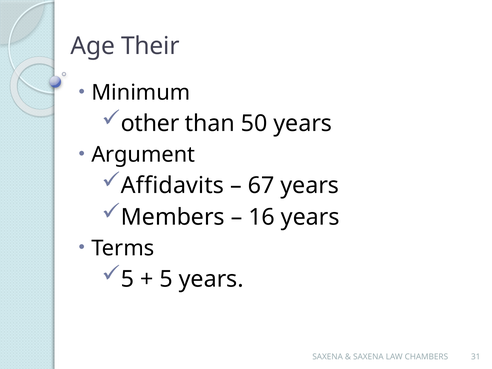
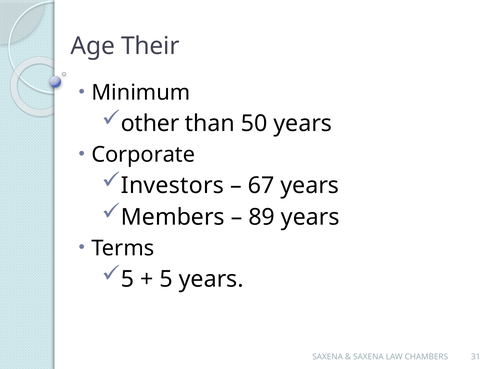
Argument: Argument -> Corporate
Affidavits: Affidavits -> Investors
16: 16 -> 89
